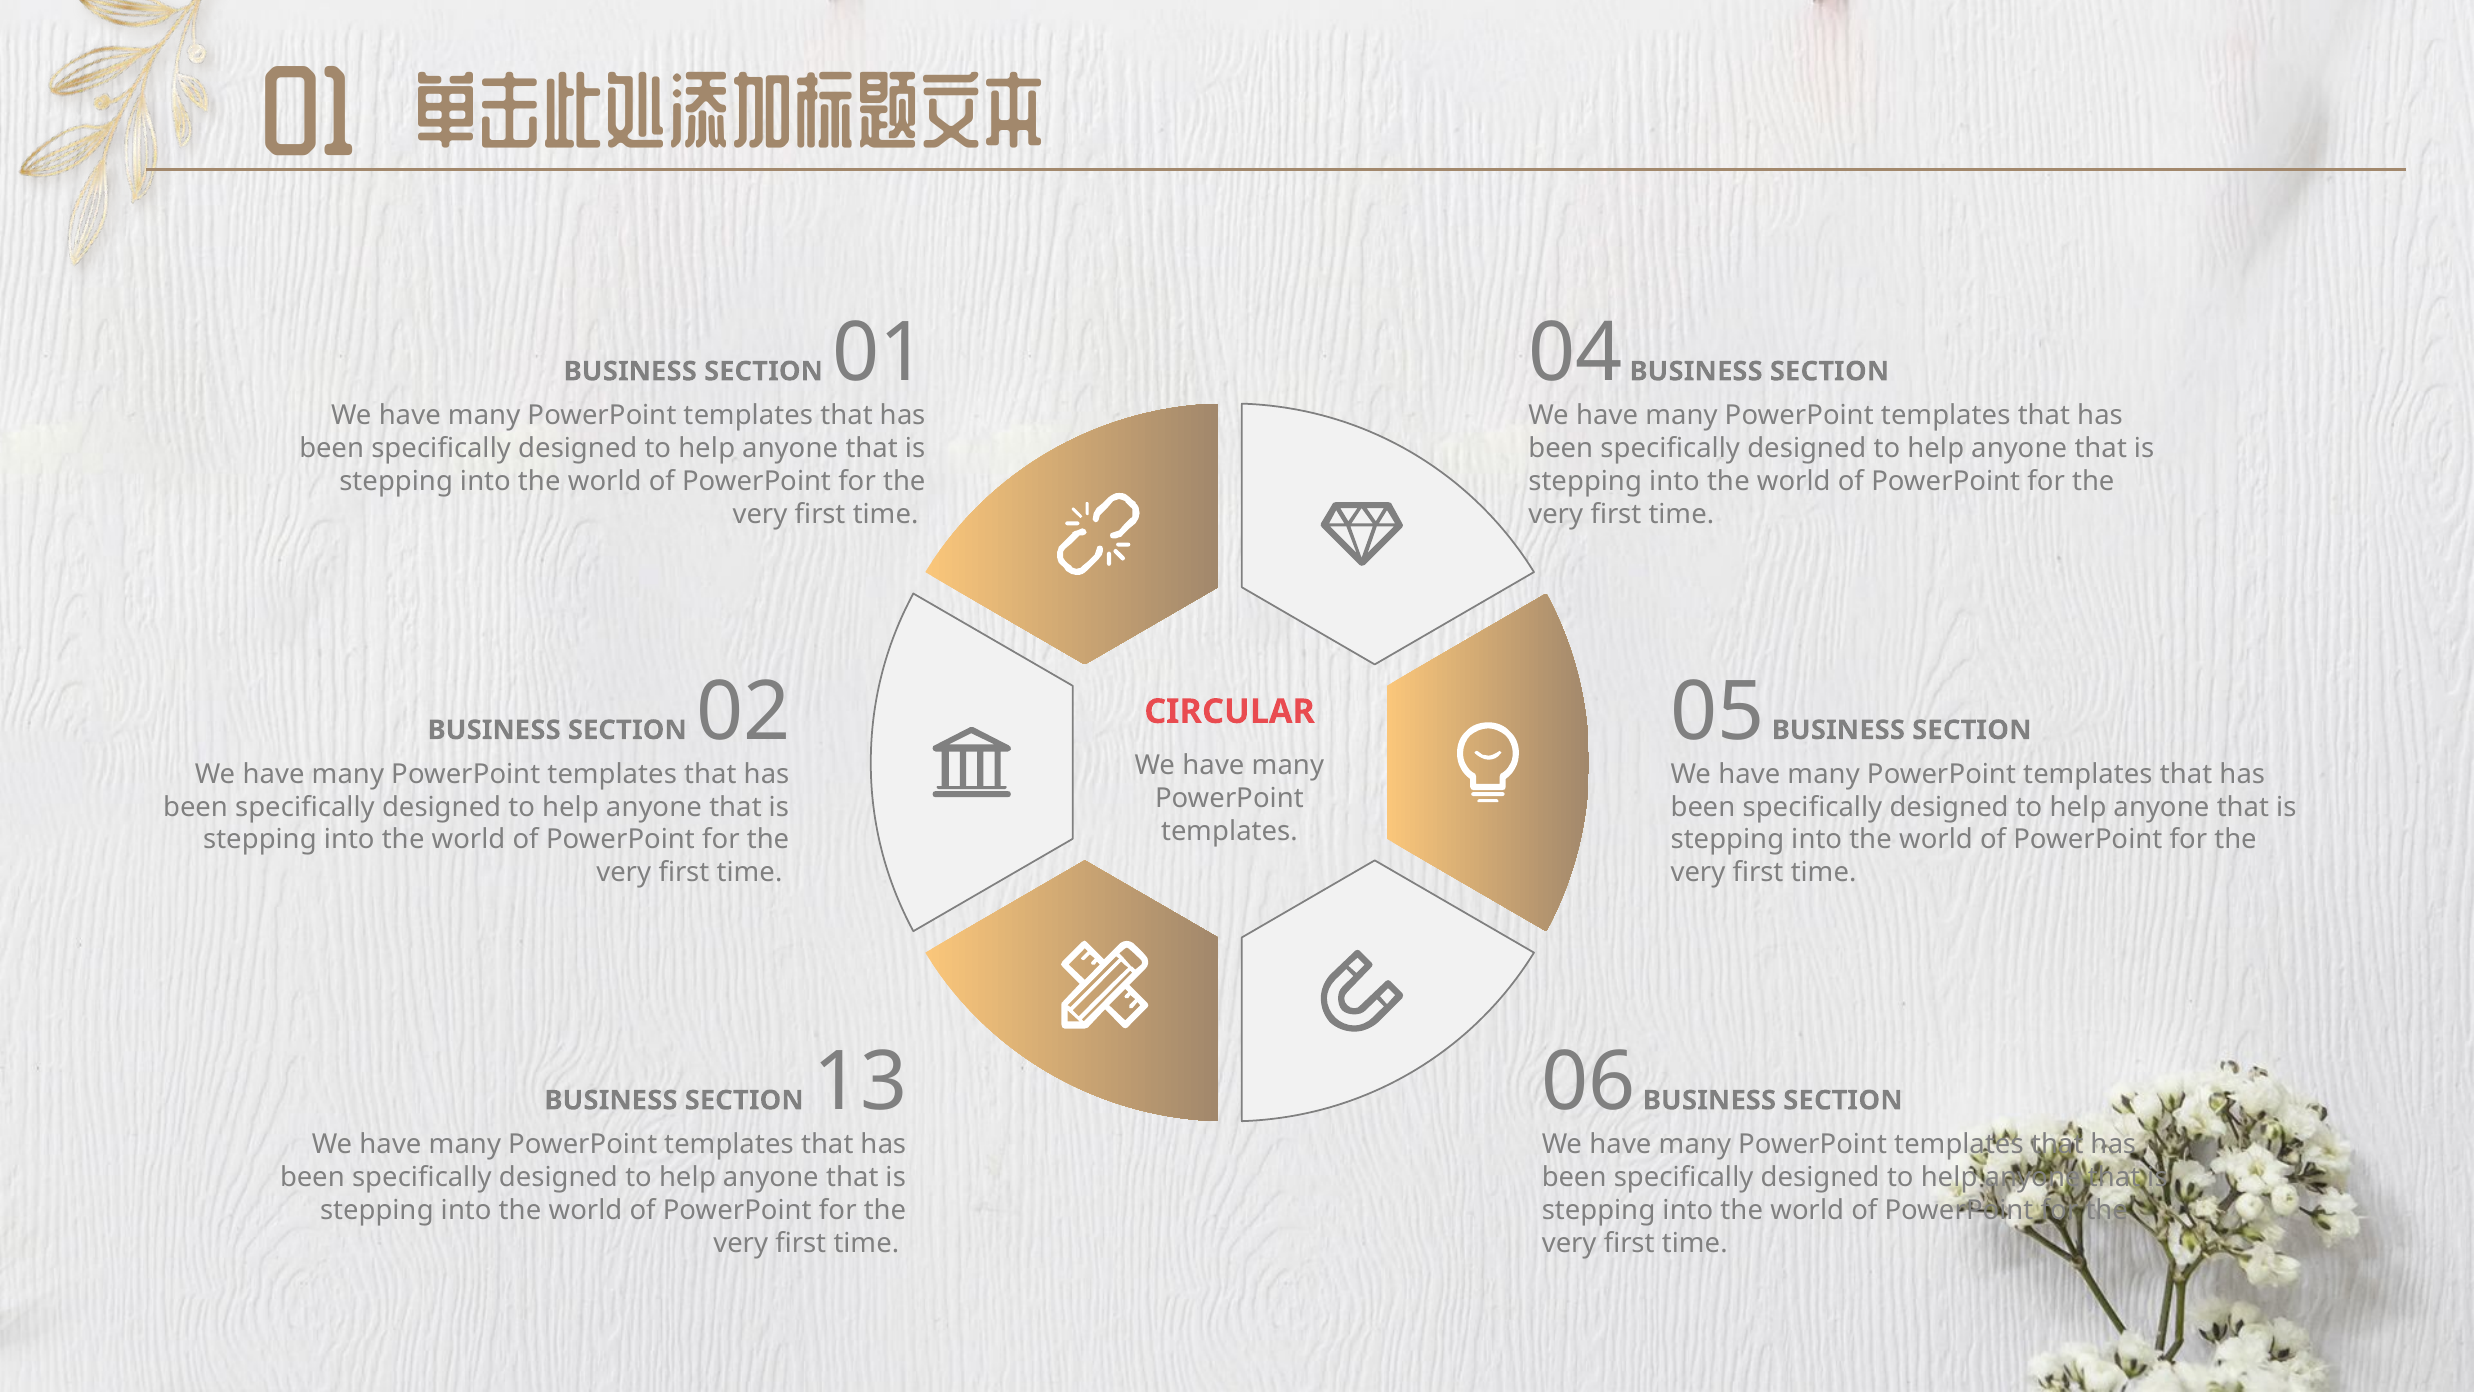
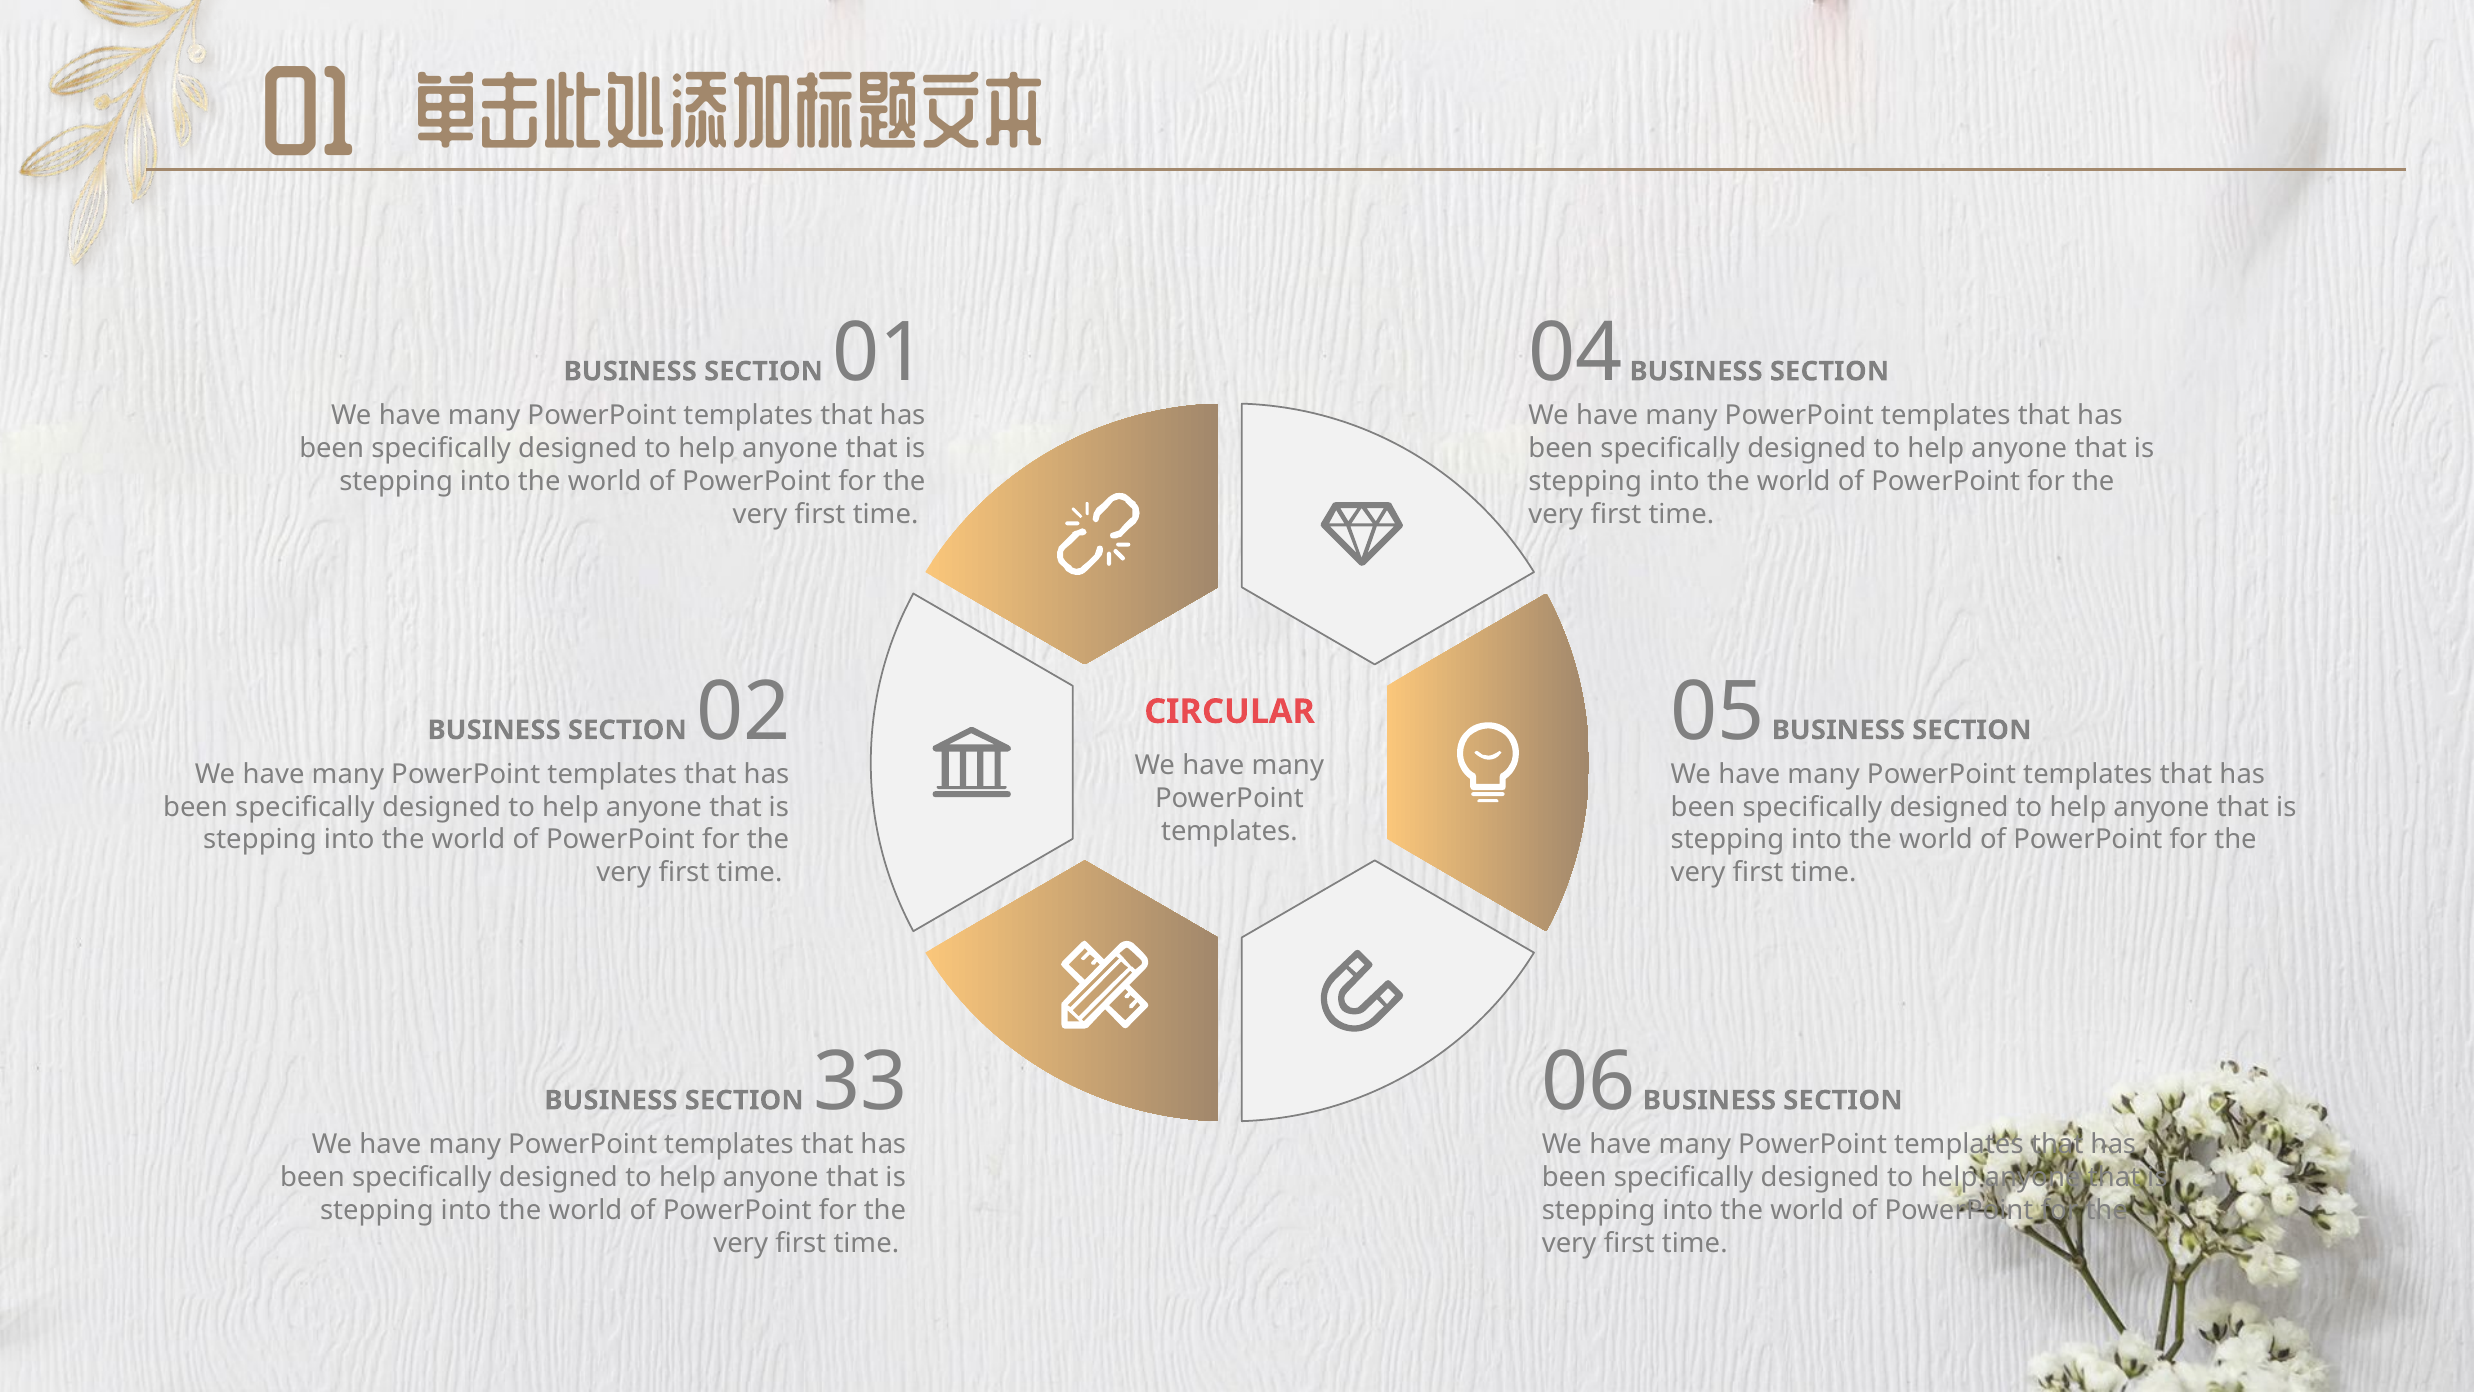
13: 13 -> 33
